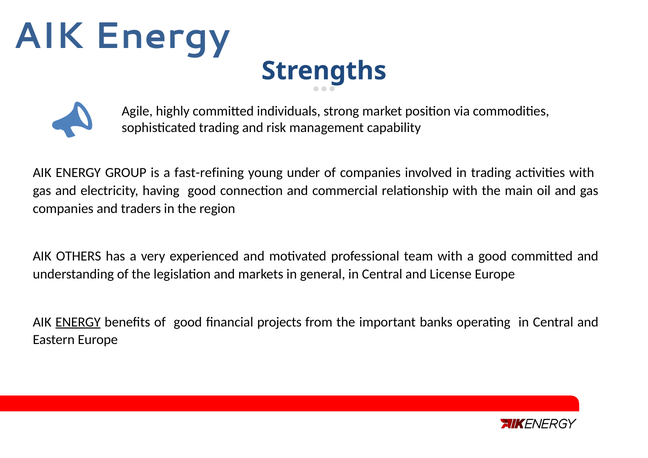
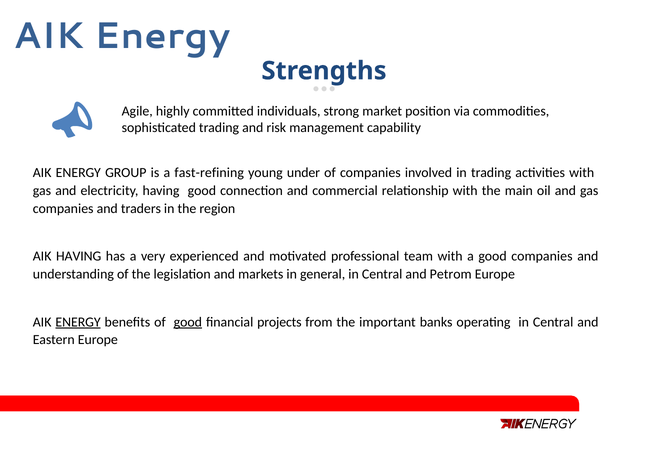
AIK OTHERS: OTHERS -> HAVING
good committed: committed -> companies
License: License -> Petrom
good at (188, 322) underline: none -> present
